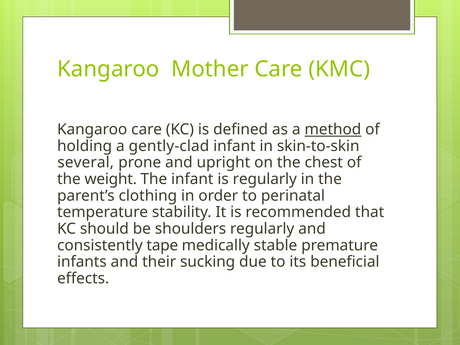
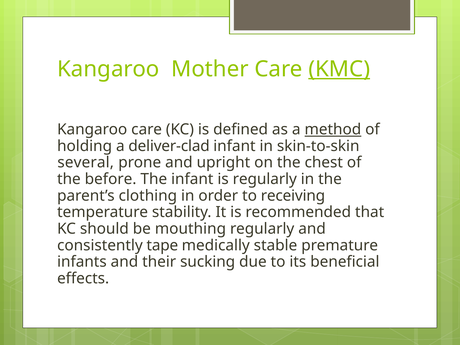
KMC underline: none -> present
gently-clad: gently-clad -> deliver-clad
weight: weight -> before
perinatal: perinatal -> receiving
shoulders: shoulders -> mouthing
